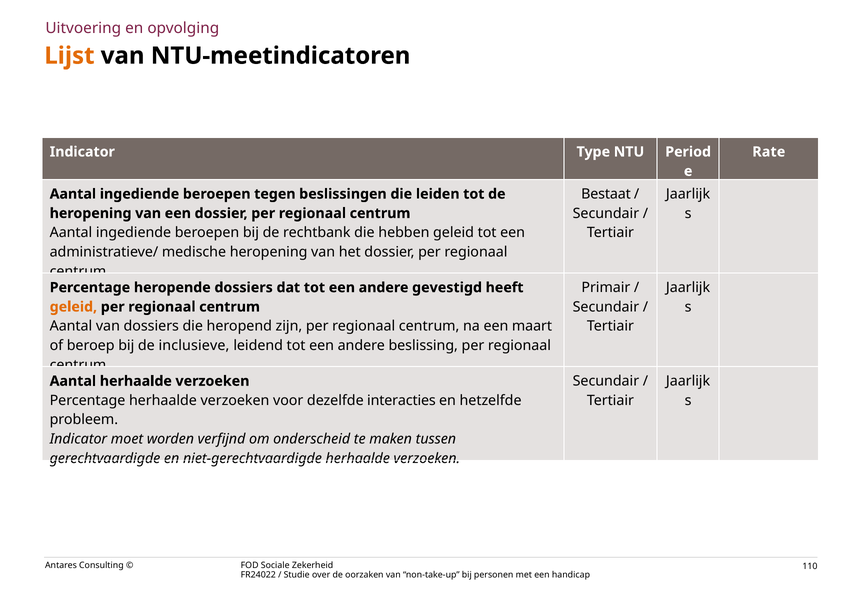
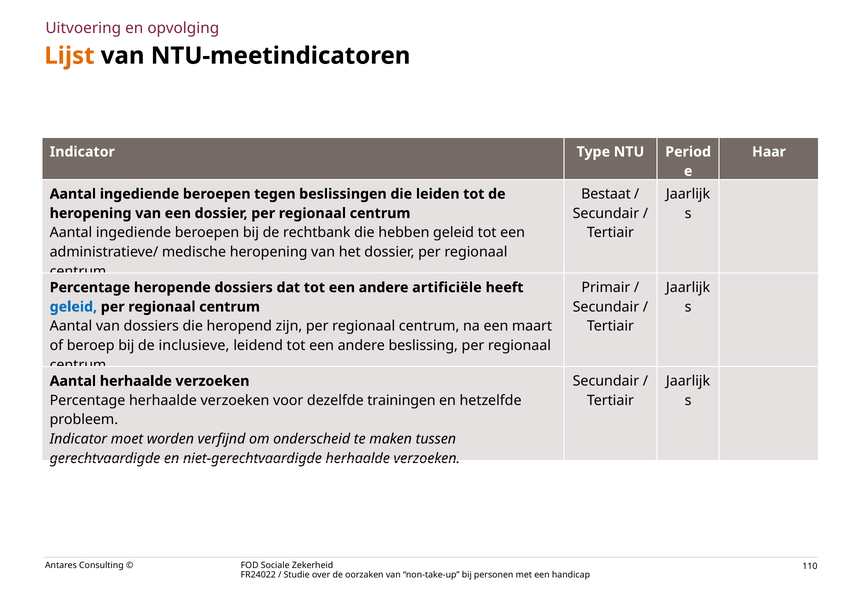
Rate: Rate -> Haar
gevestigd: gevestigd -> artificiële
geleid at (73, 307) colour: orange -> blue
interacties: interacties -> trainingen
